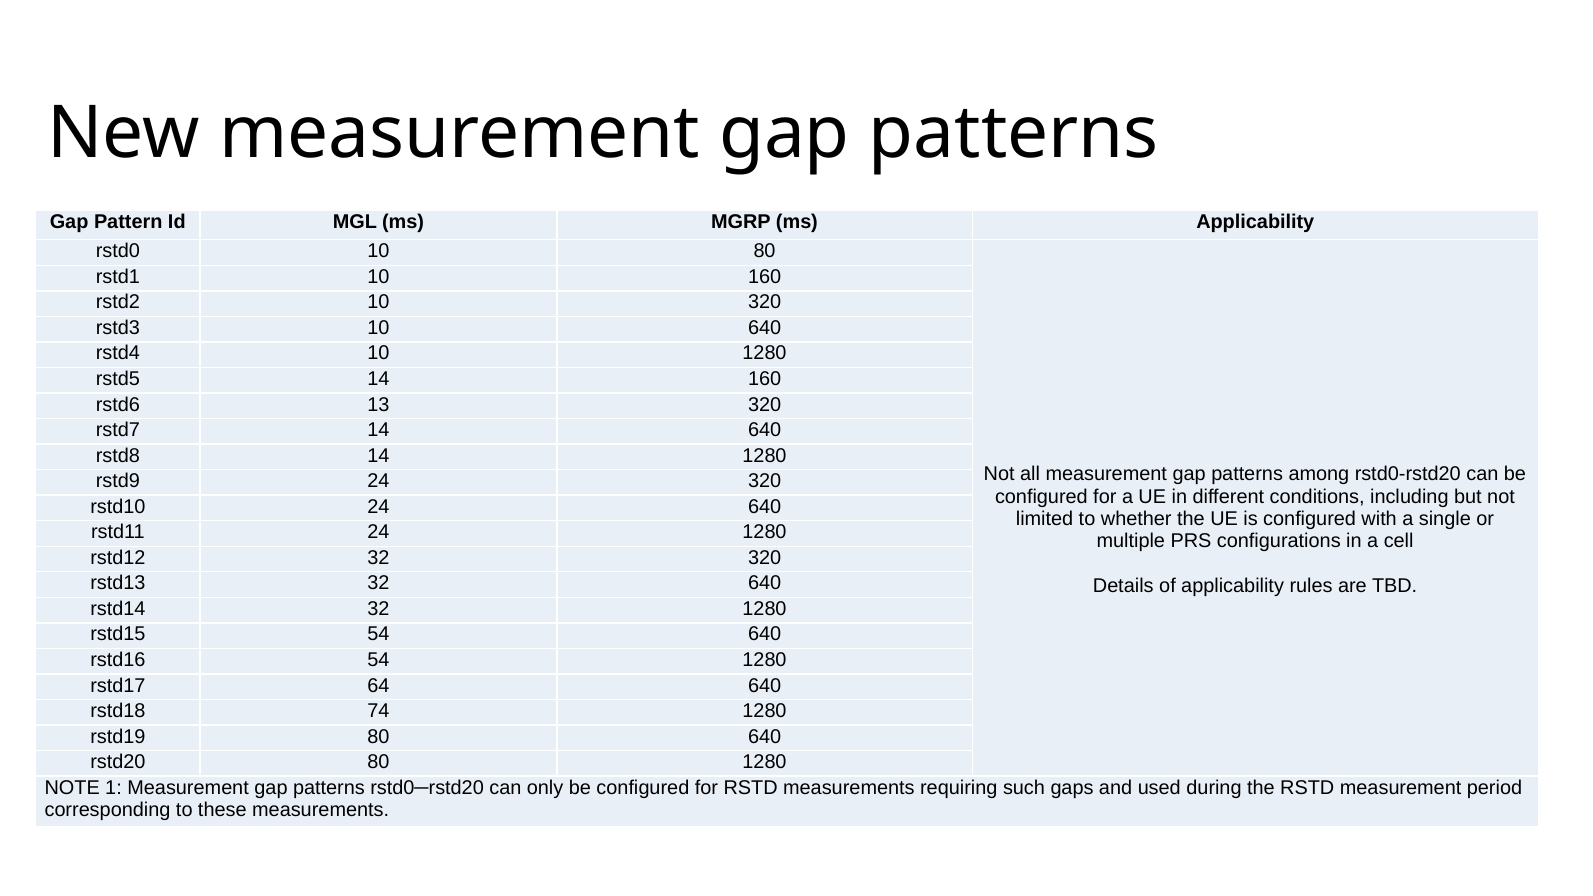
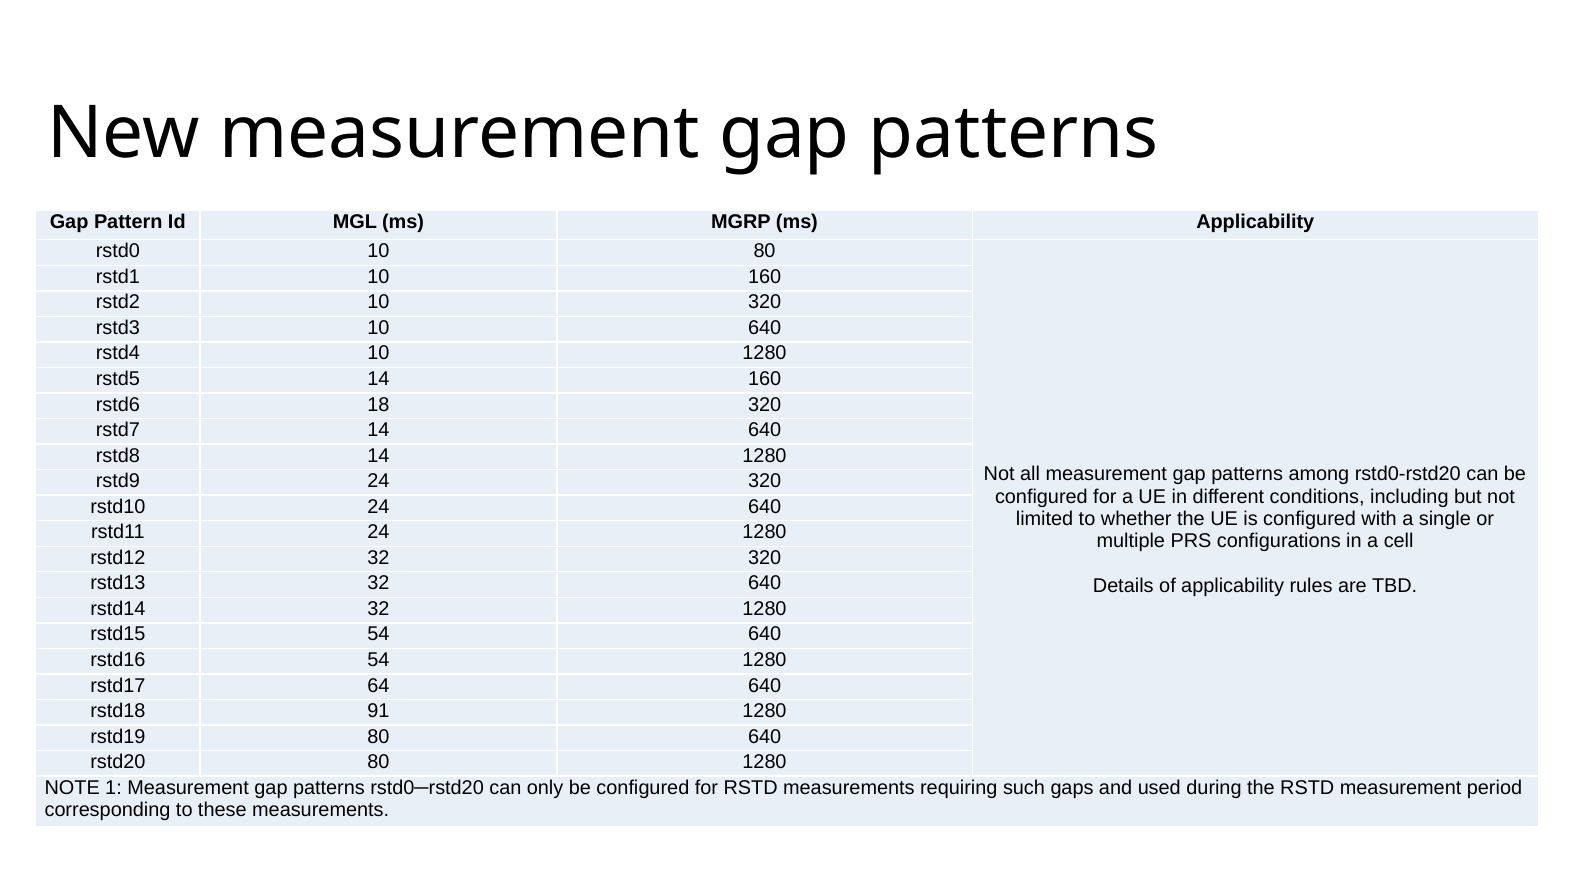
13: 13 -> 18
74: 74 -> 91
